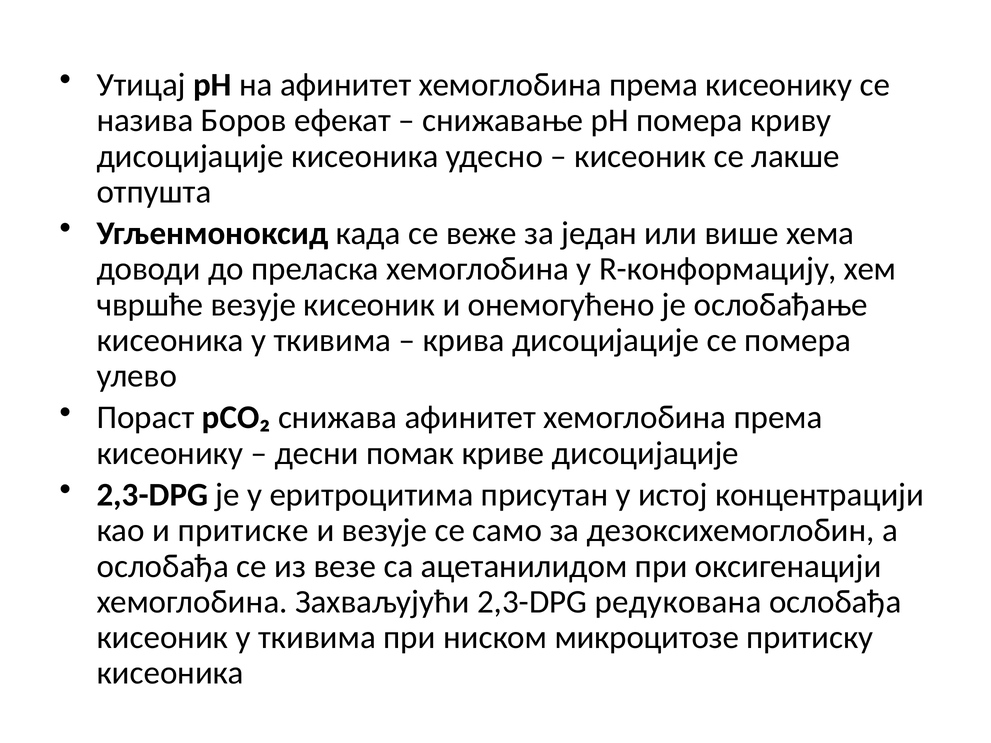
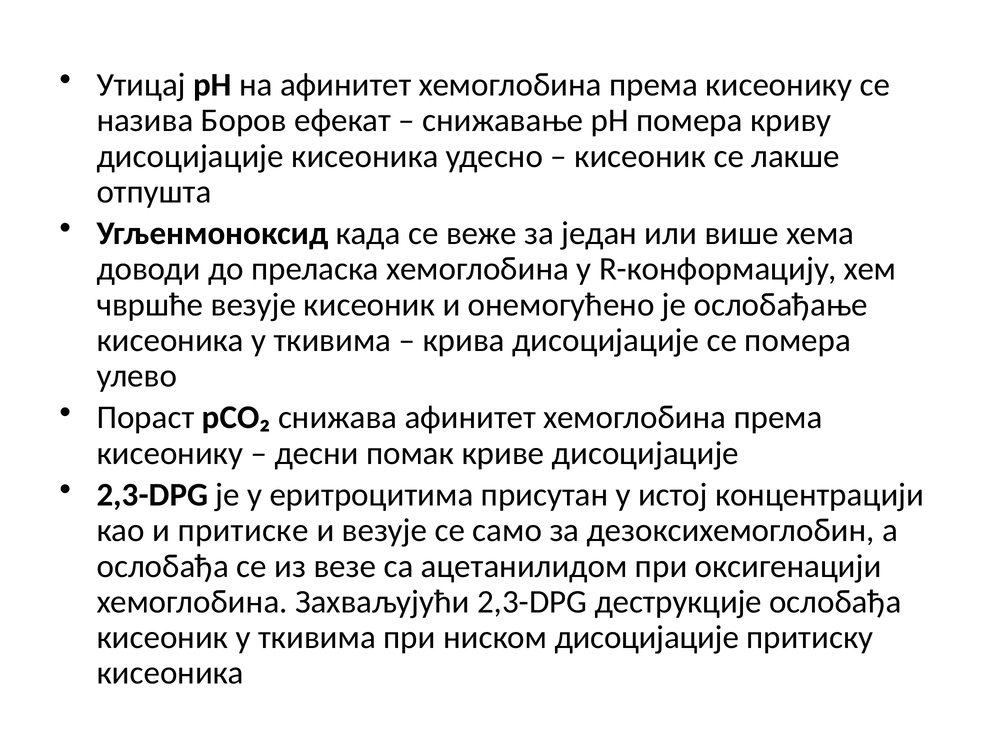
редукована: редукована -> деструкције
ниском микроцитозе: микроцитозе -> дисоцијације
